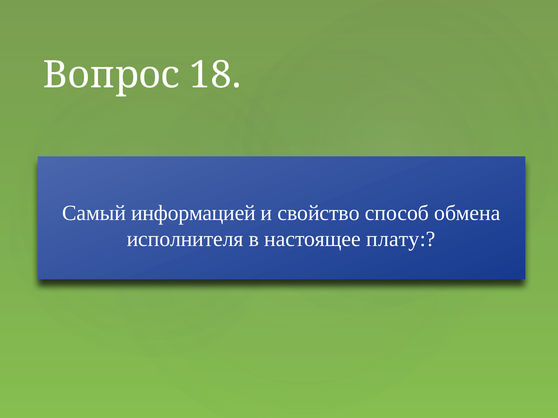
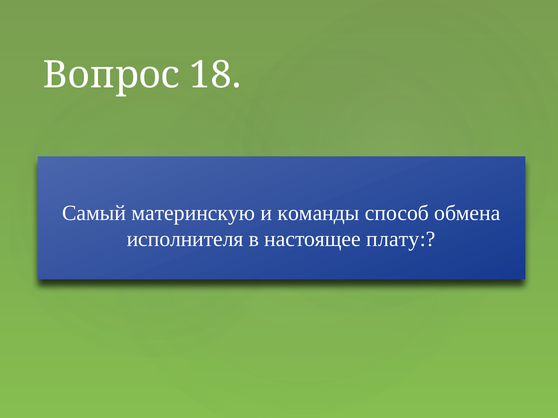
информацией: информацией -> материнскую
свойство: свойство -> команды
